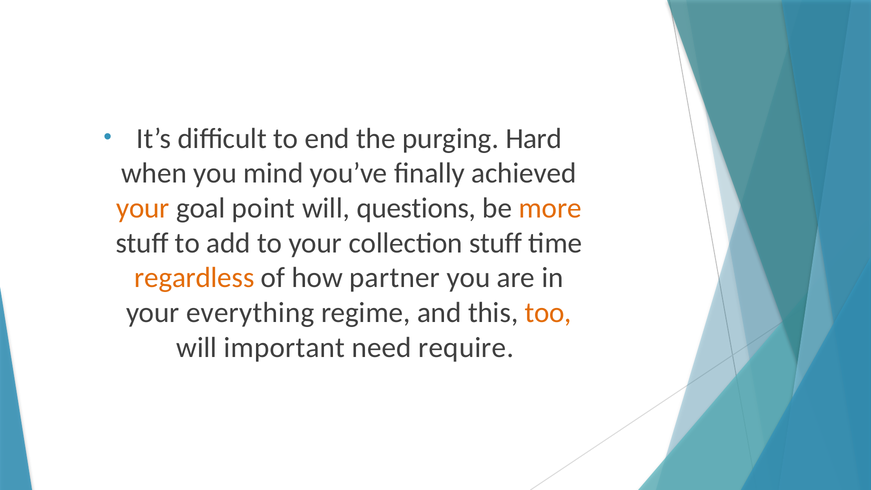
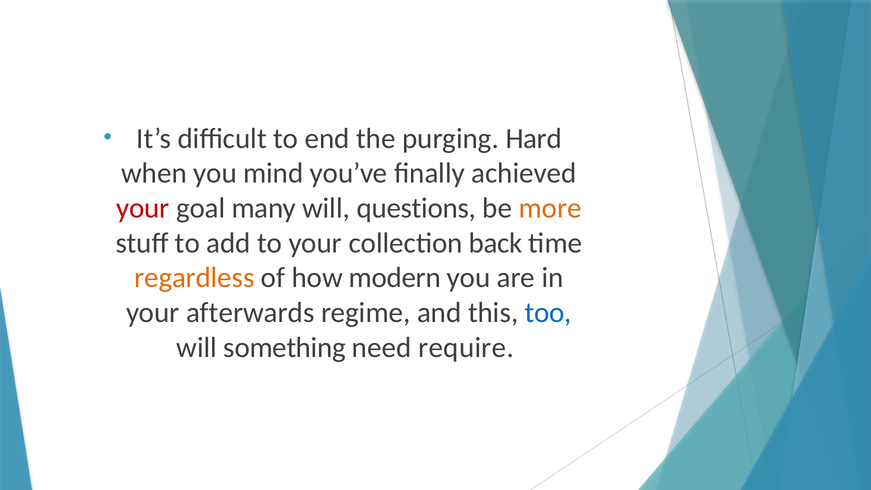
your at (143, 208) colour: orange -> red
point: point -> many
collection stuff: stuff -> back
partner: partner -> modern
everything: everything -> afterwards
too colour: orange -> blue
important: important -> something
